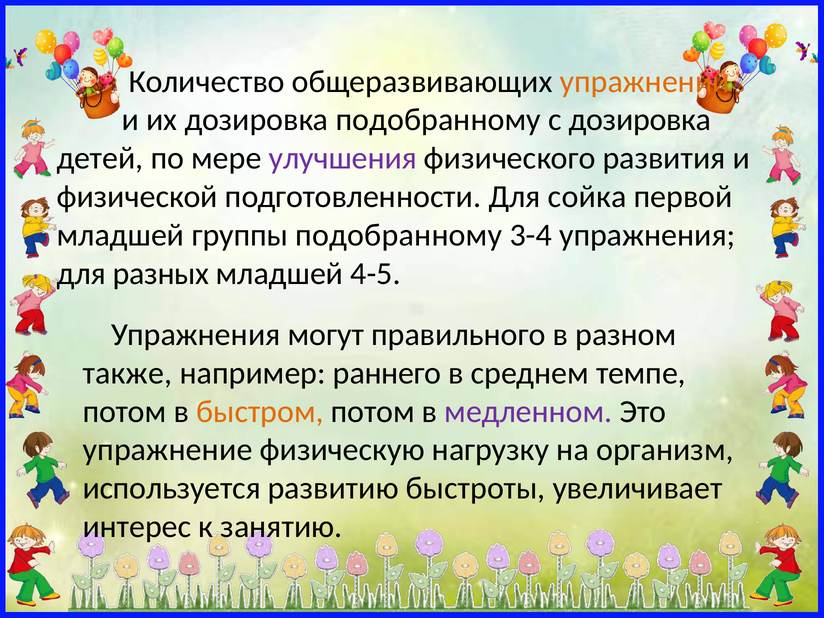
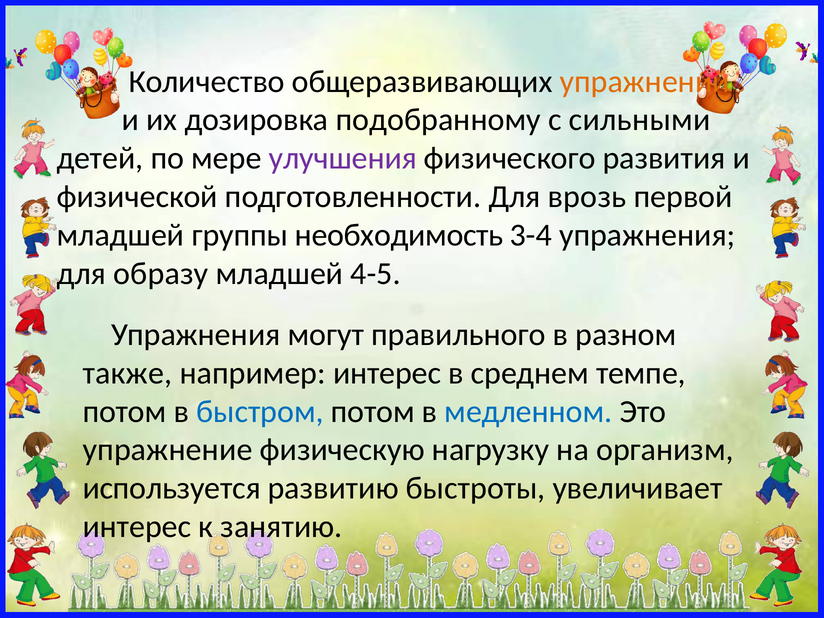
с дозировка: дозировка -> сильными
сойка: сойка -> врозь
группы подобранному: подобранному -> необходимость
разных: разных -> образу
например раннего: раннего -> интерес
быстром colour: orange -> blue
медленном colour: purple -> blue
